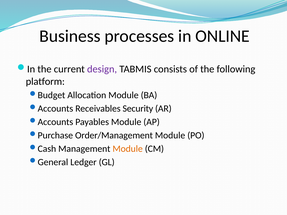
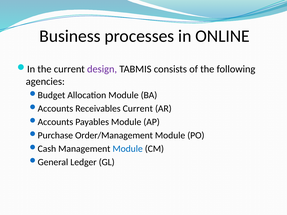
platform: platform -> agencies
Receivables Security: Security -> Current
Module at (128, 149) colour: orange -> blue
